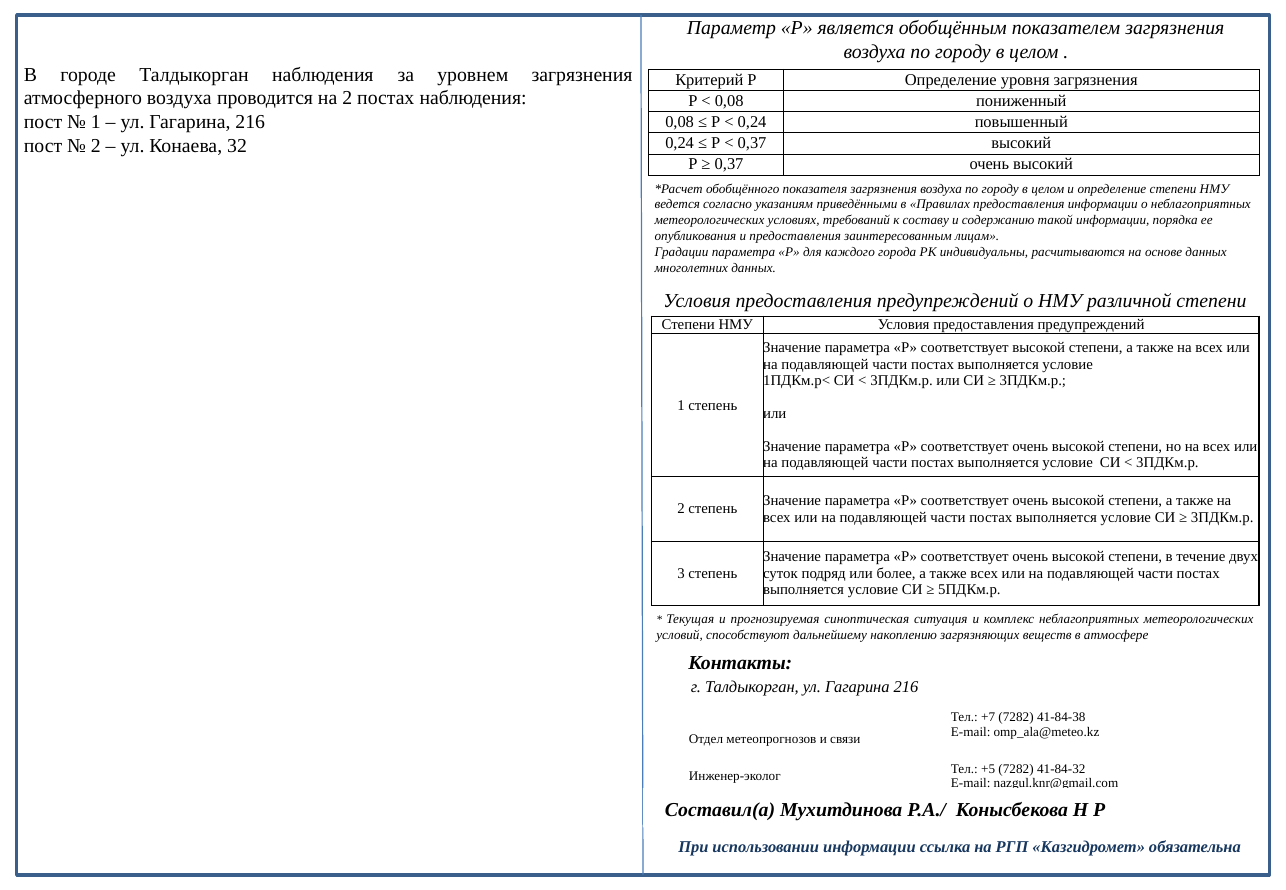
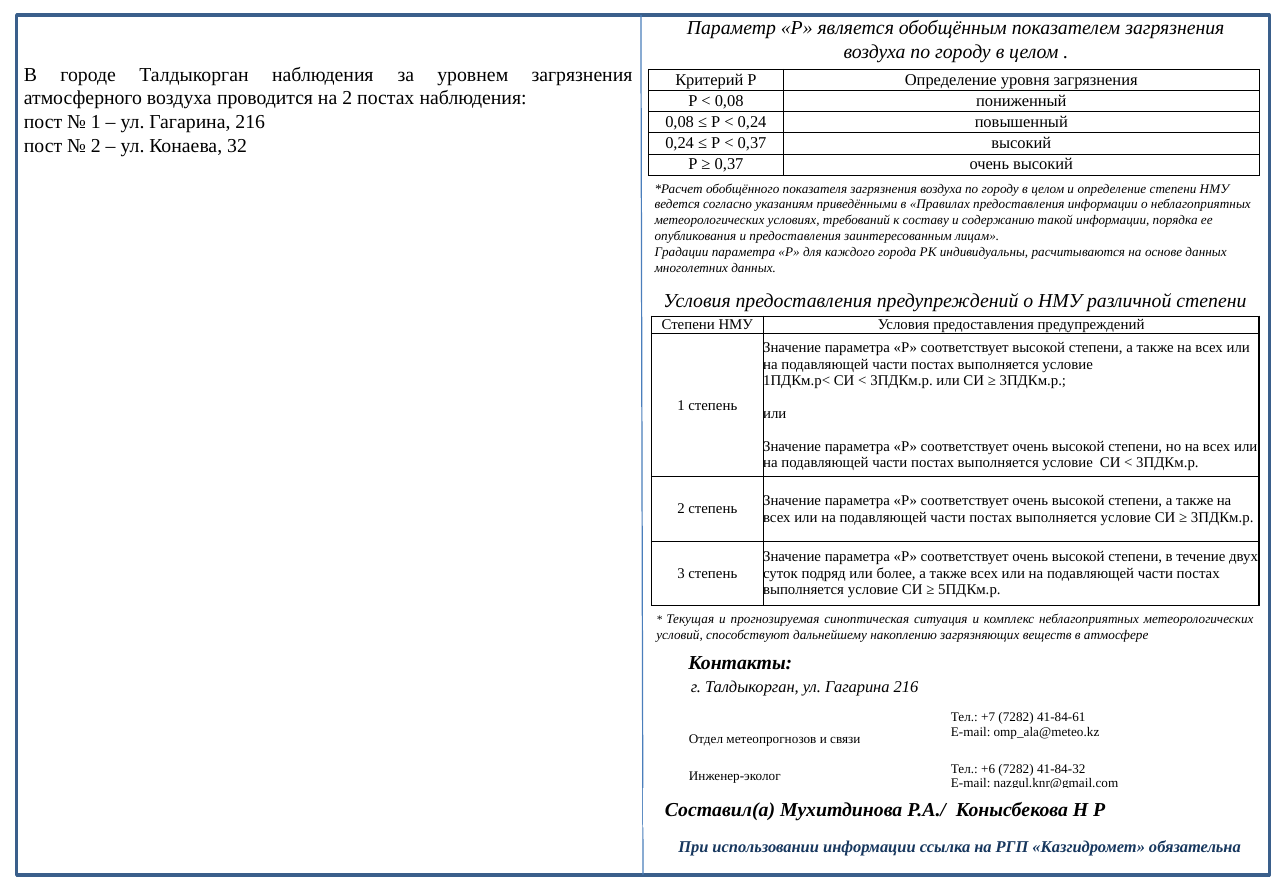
41-84-38: 41-84-38 -> 41-84-61
+5: +5 -> +6
